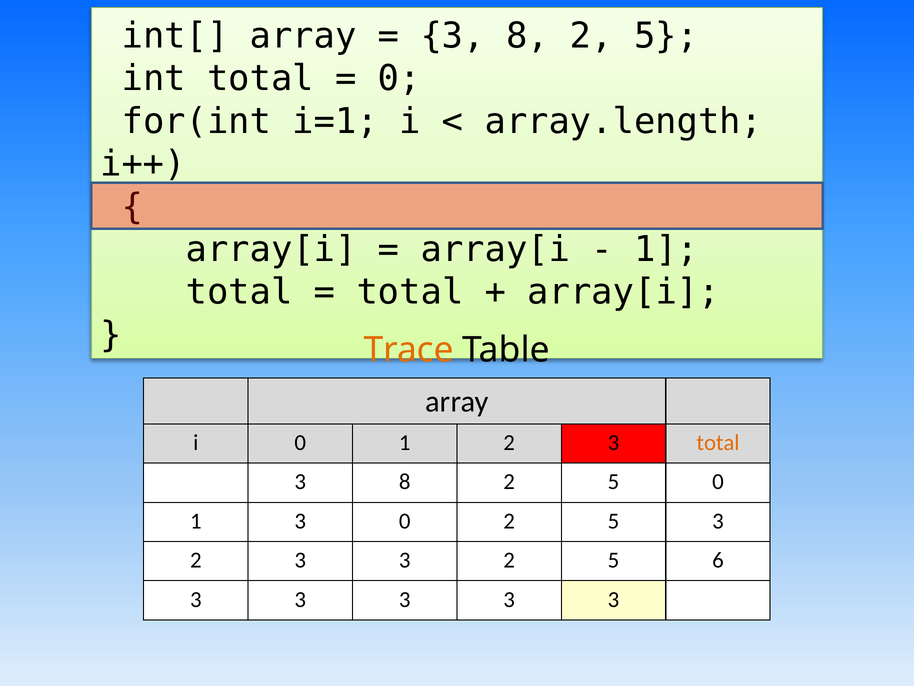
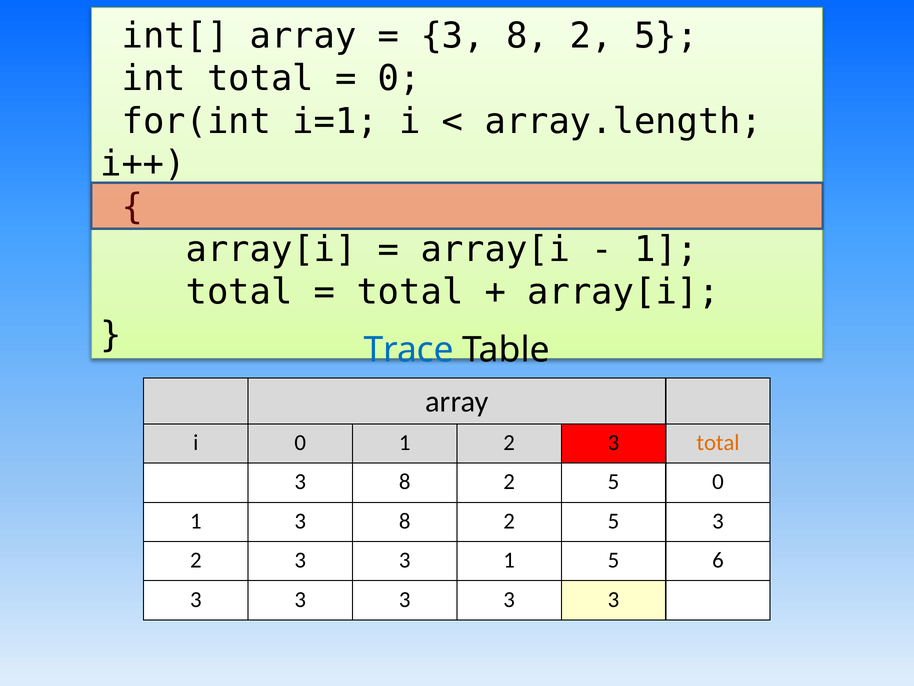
Trace colour: orange -> blue
1 3 0: 0 -> 8
3 3 2: 2 -> 1
